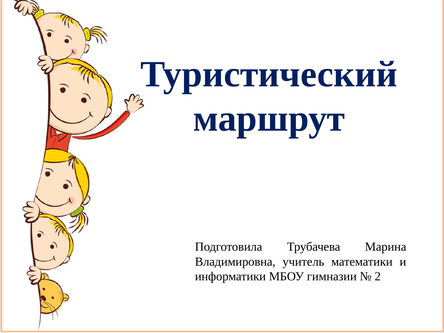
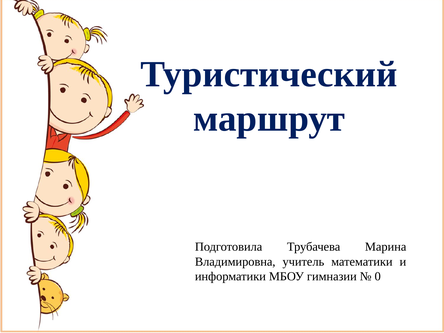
2: 2 -> 0
